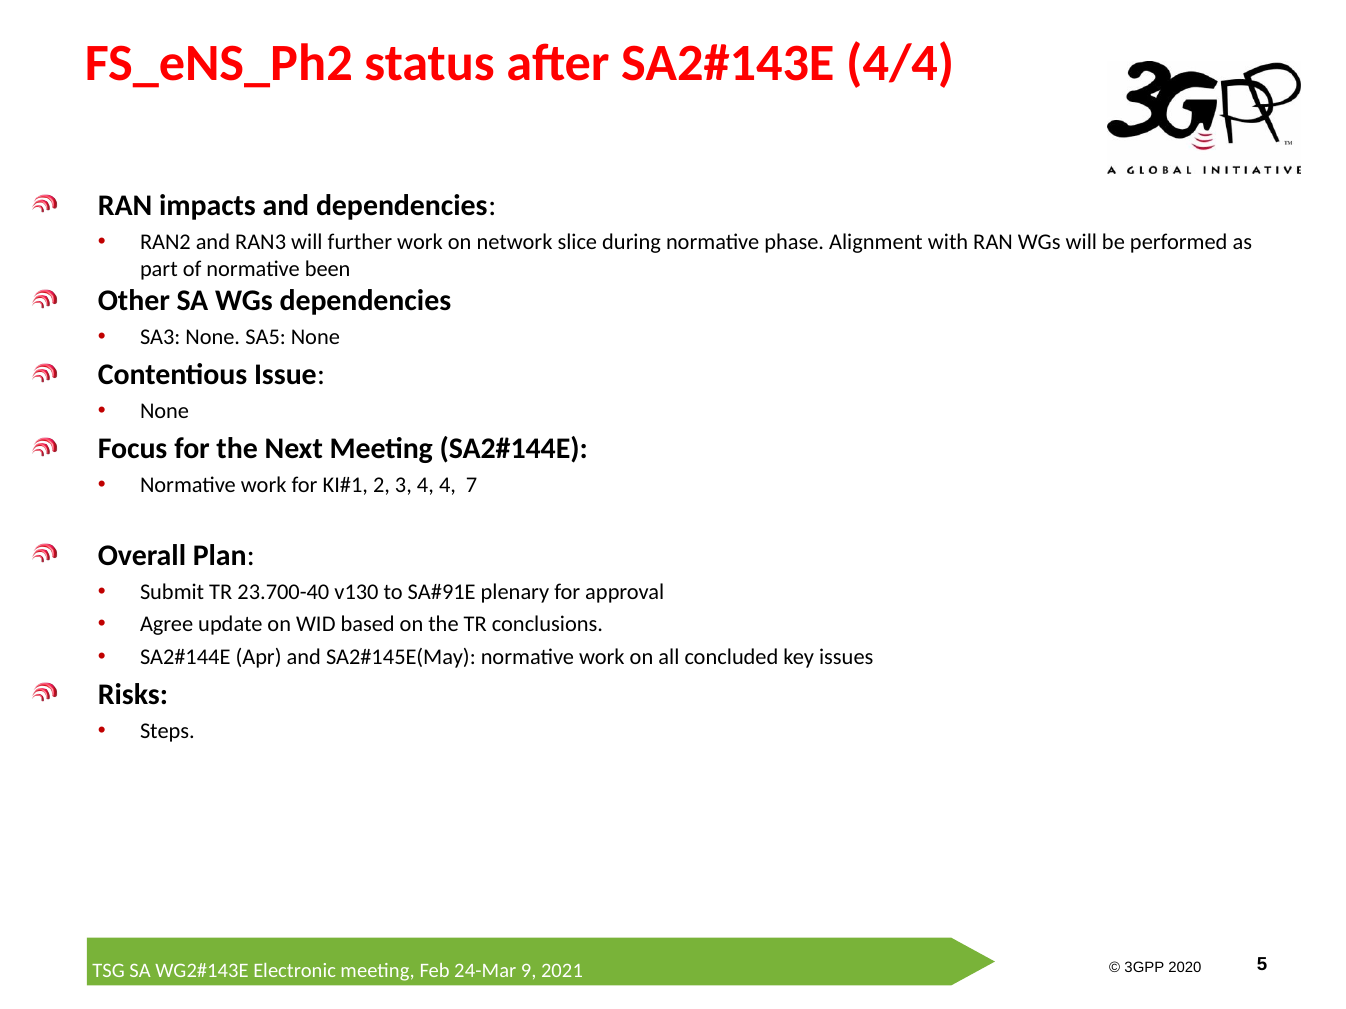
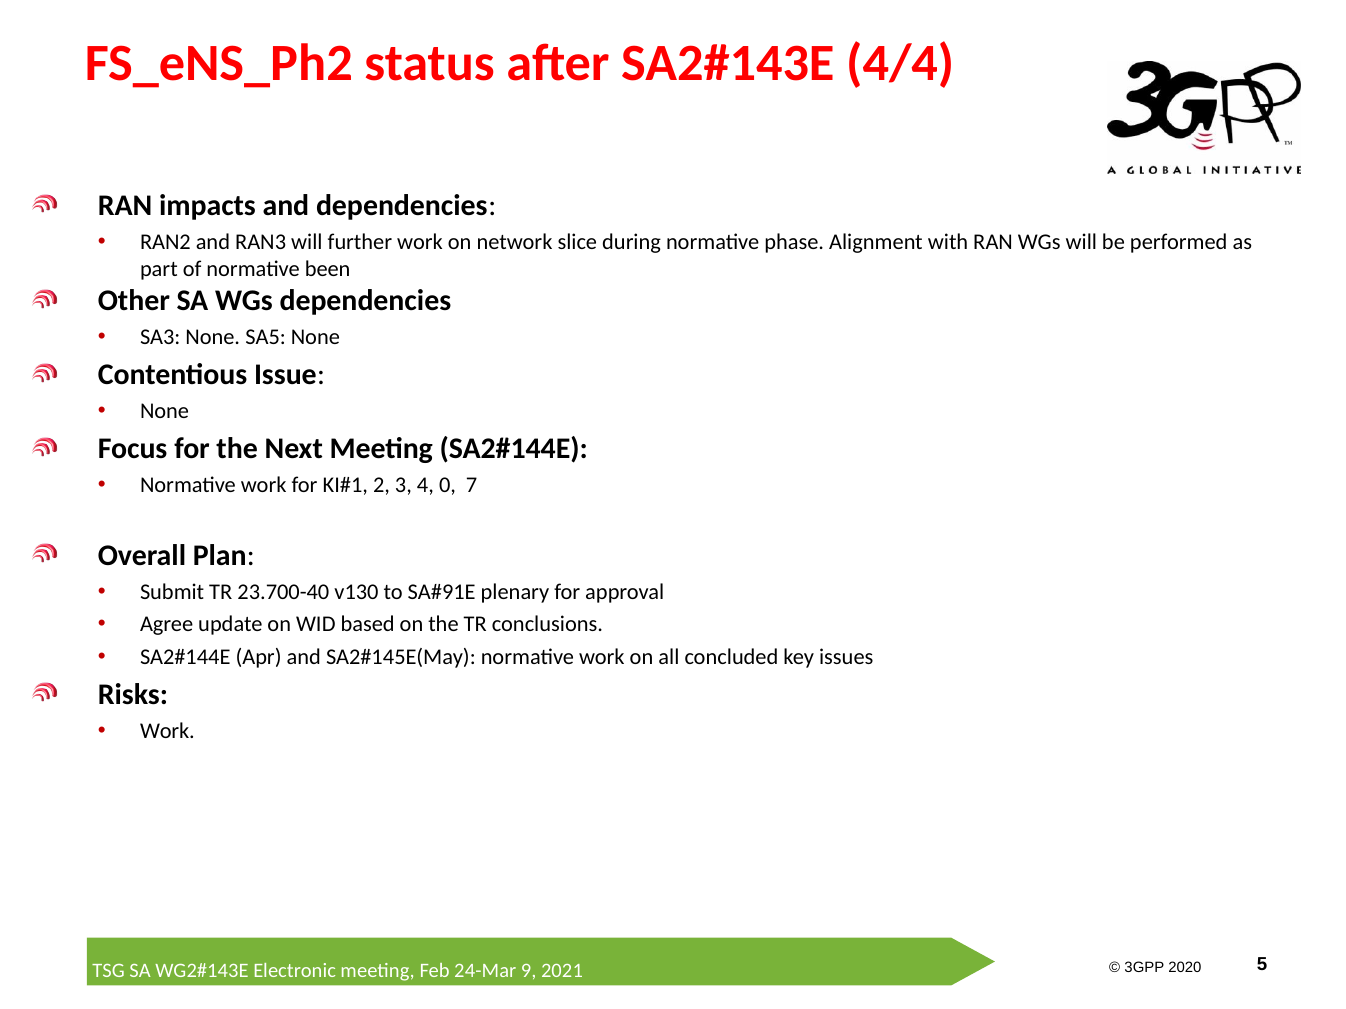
4 4: 4 -> 0
Steps at (167, 731): Steps -> Work
